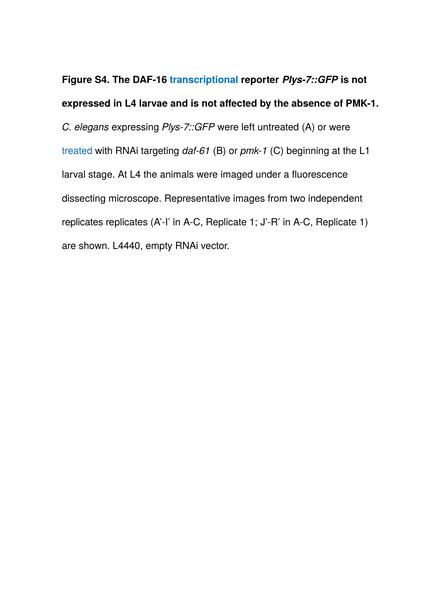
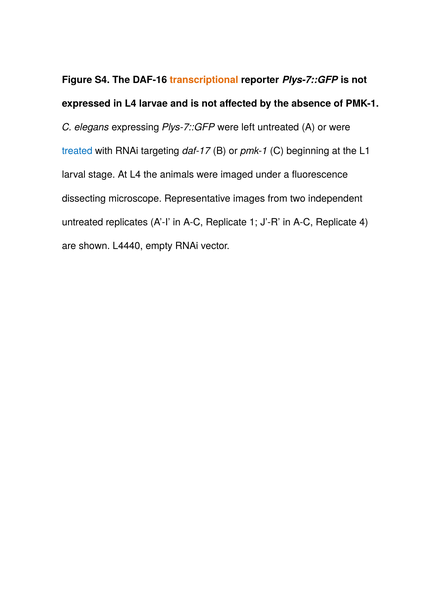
transcriptional colour: blue -> orange
daf-61: daf-61 -> daf-17
replicates at (83, 222): replicates -> untreated
1 at (364, 222): 1 -> 4
